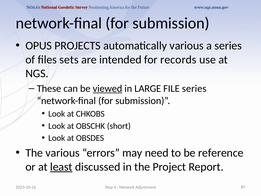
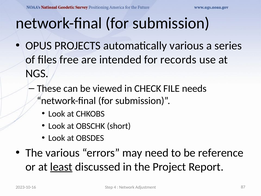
sets: sets -> free
viewed underline: present -> none
LARGE: LARGE -> CHECK
FILE series: series -> needs
